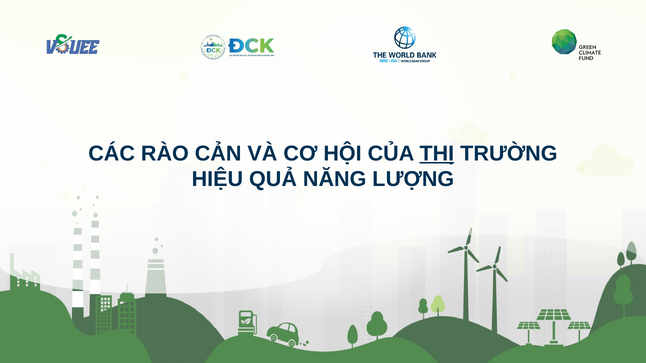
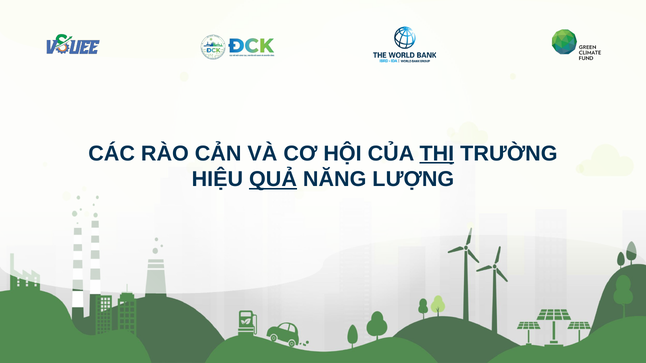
QUẢ underline: none -> present
